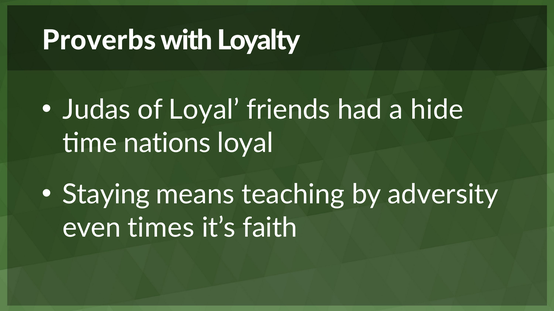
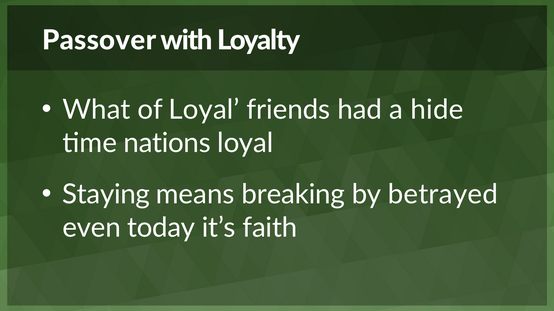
Proverbs: Proverbs -> Passover
Judas: Judas -> What
teaching: teaching -> breaking
adversity: adversity -> betrayed
times: times -> today
